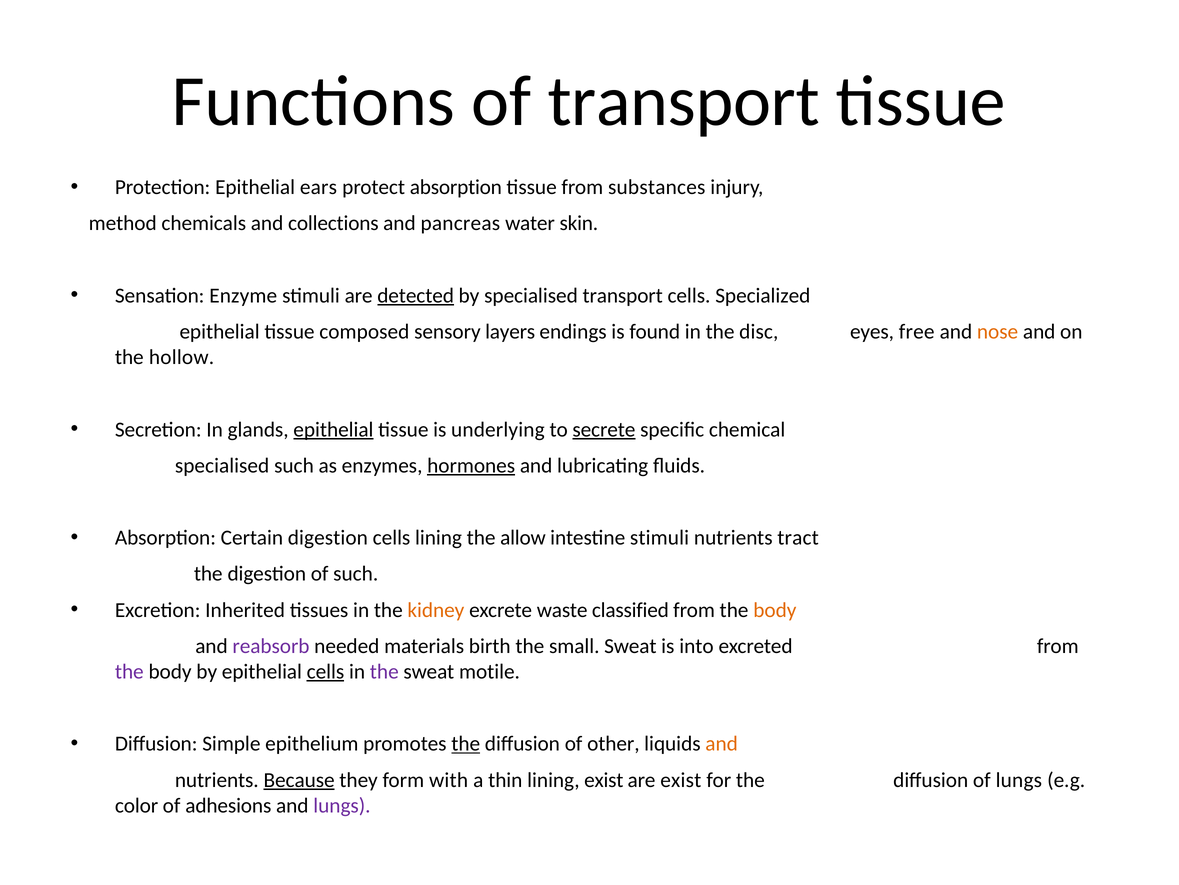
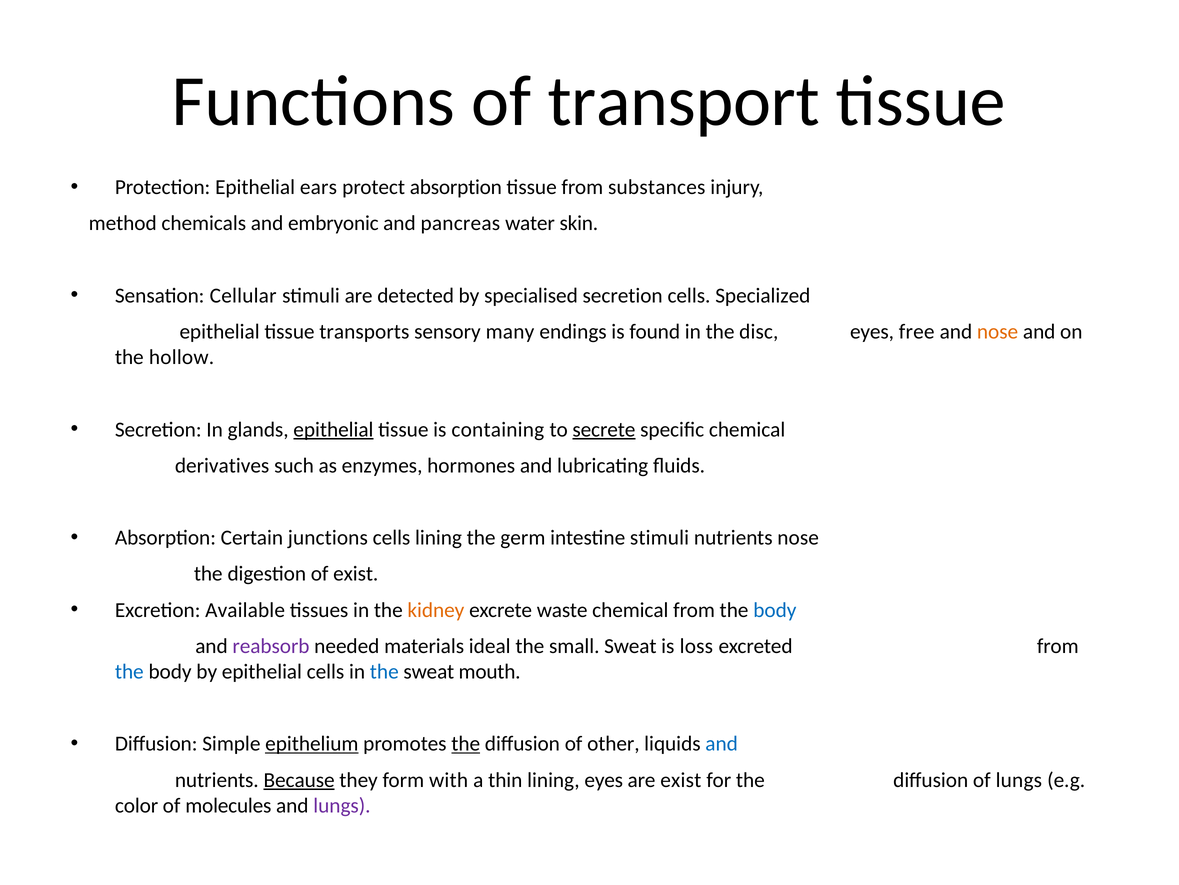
collections: collections -> embryonic
Enzyme: Enzyme -> Cellular
detected underline: present -> none
specialised transport: transport -> secretion
composed: composed -> transports
layers: layers -> many
underlying: underlying -> containing
specialised at (222, 465): specialised -> derivatives
hormones underline: present -> none
Certain digestion: digestion -> junctions
allow: allow -> germ
nutrients tract: tract -> nose
of such: such -> exist
Inherited: Inherited -> Available
waste classified: classified -> chemical
body at (775, 609) colour: orange -> blue
birth: birth -> ideal
into: into -> loss
the at (129, 671) colour: purple -> blue
cells at (325, 671) underline: present -> none
the at (384, 671) colour: purple -> blue
motile: motile -> mouth
epithelium underline: none -> present
and at (722, 743) colour: orange -> blue
lining exist: exist -> eyes
adhesions: adhesions -> molecules
